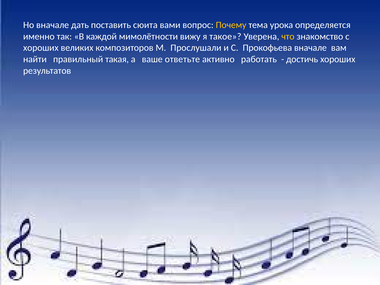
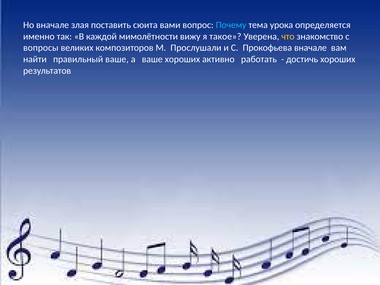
дать: дать -> злая
Почему colour: yellow -> light blue
хороших at (41, 48): хороших -> вопросы
правильный такая: такая -> ваше
ваше ответьте: ответьте -> хороших
